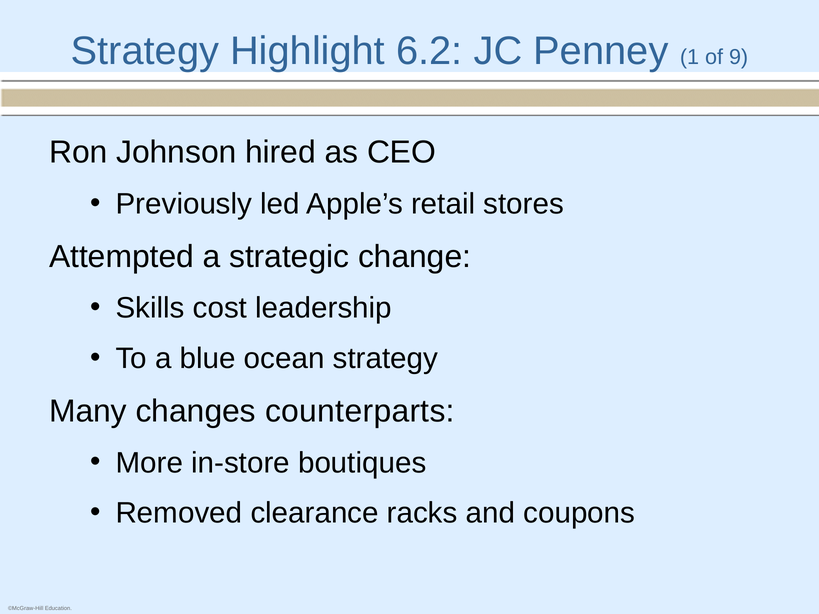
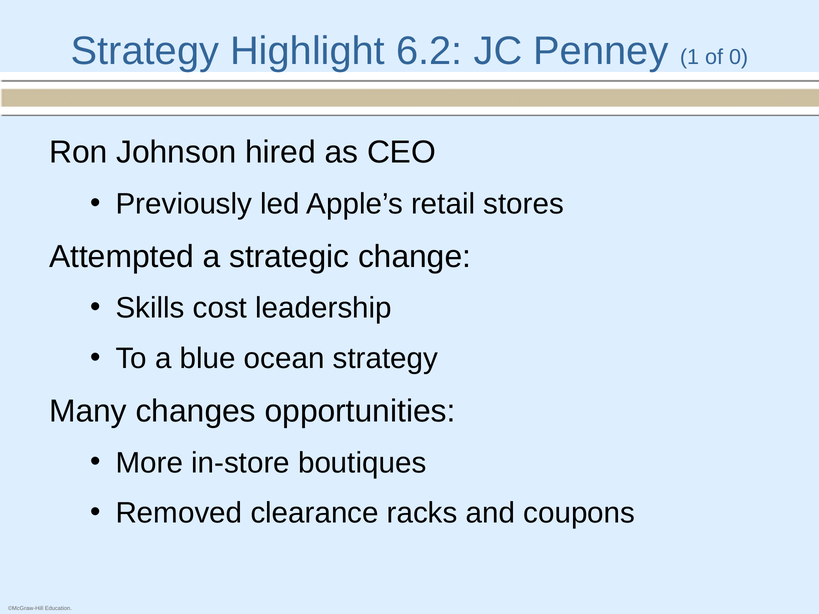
9: 9 -> 0
counterparts: counterparts -> opportunities
